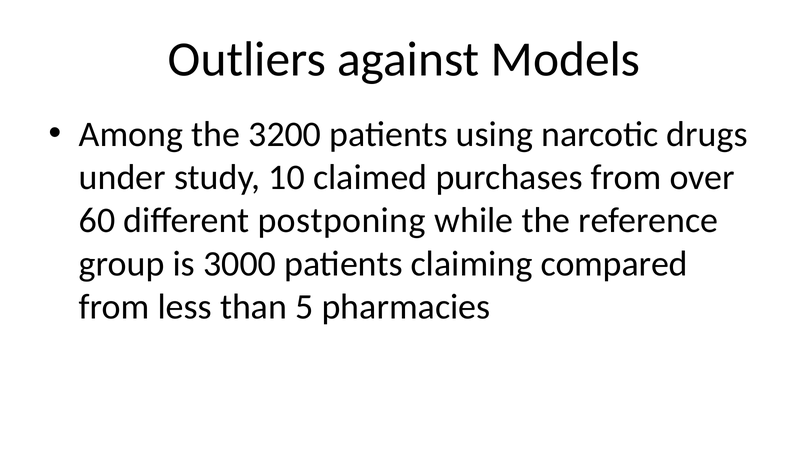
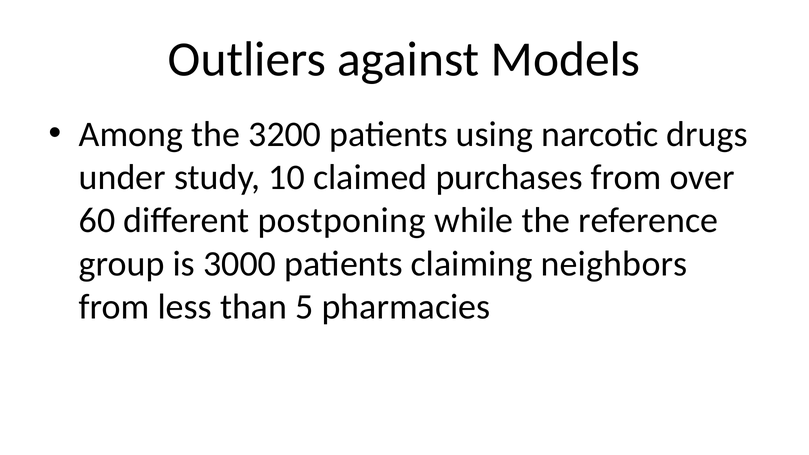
compared: compared -> neighbors
